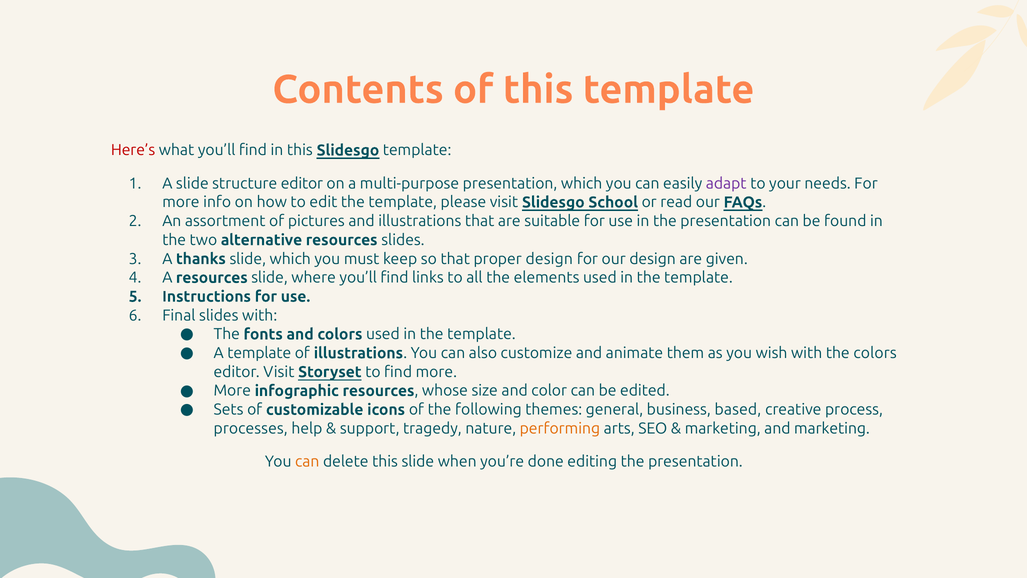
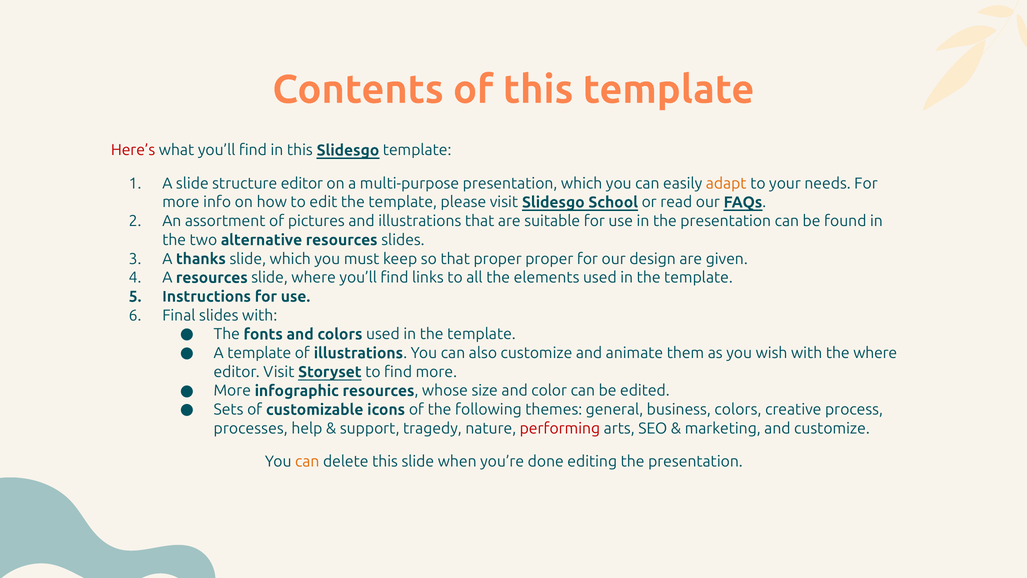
adapt colour: purple -> orange
proper design: design -> proper
the colors: colors -> where
business based: based -> colors
performing colour: orange -> red
and marketing: marketing -> customize
